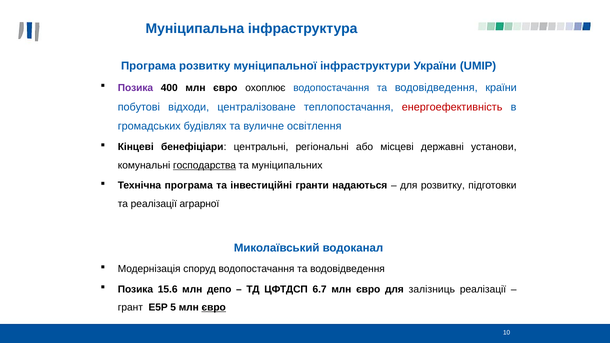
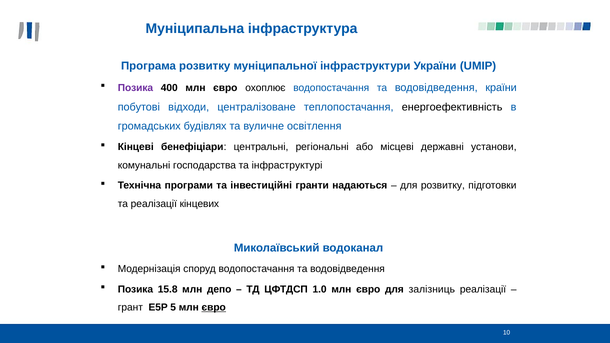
енергоефективність colour: red -> black
господарства underline: present -> none
муніципальних: муніципальних -> інфраструктурі
Технічна програма: програма -> програми
аграрної: аграрної -> кінцевих
15.6: 15.6 -> 15.8
6.7: 6.7 -> 1.0
